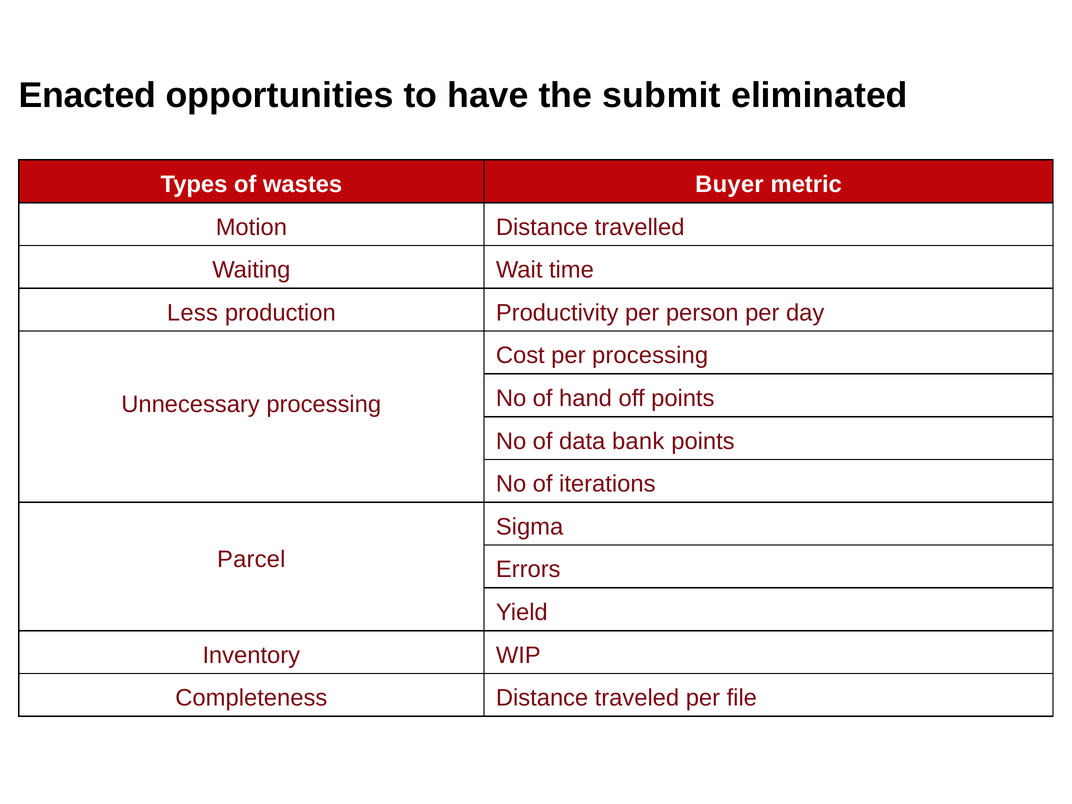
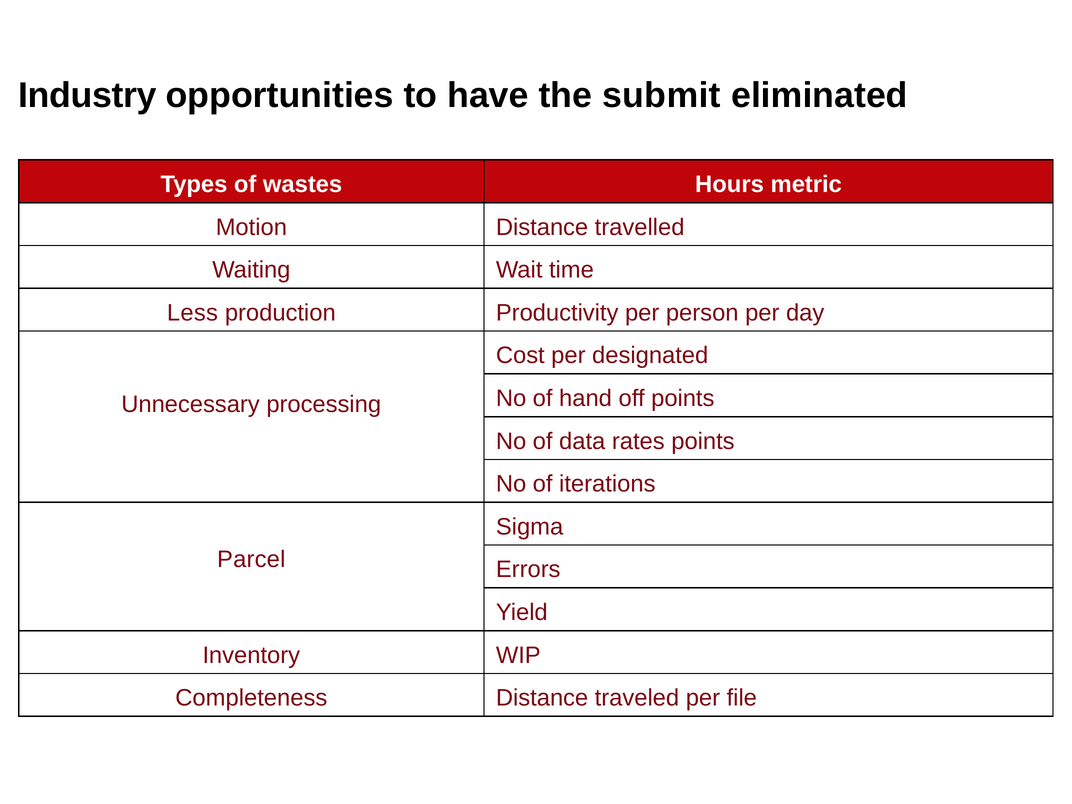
Enacted: Enacted -> Industry
Buyer: Buyer -> Hours
per processing: processing -> designated
bank: bank -> rates
